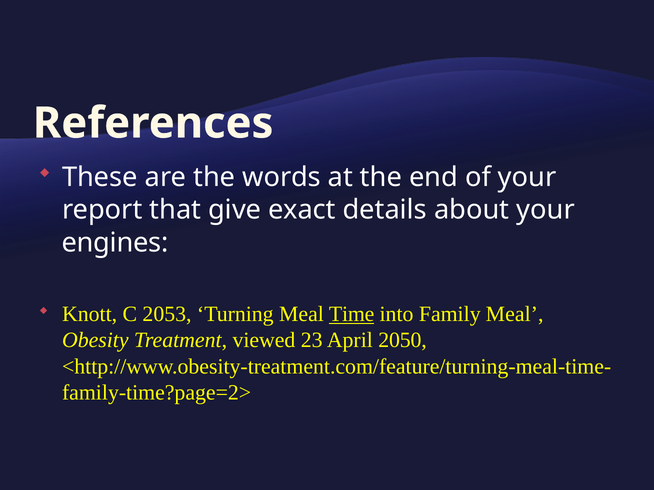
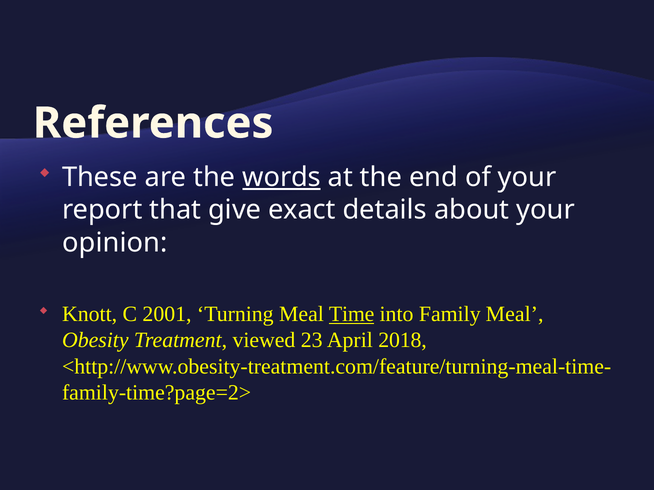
words underline: none -> present
engines: engines -> opinion
2053: 2053 -> 2001
2050: 2050 -> 2018
